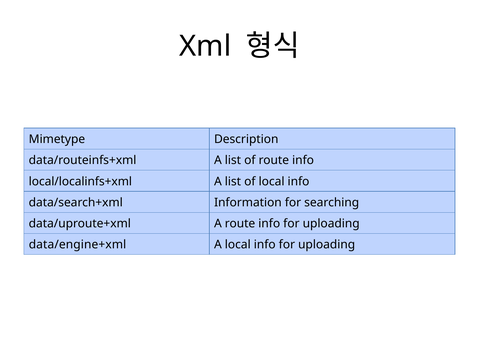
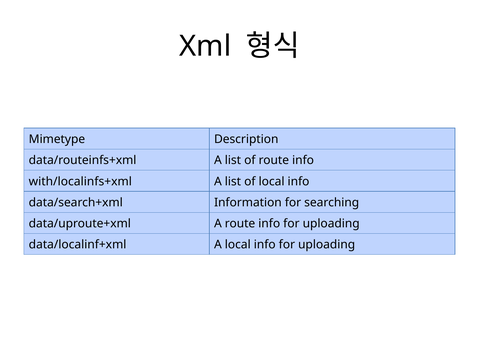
local/localinfs+xml: local/localinfs+xml -> with/localinfs+xml
data/engine+xml: data/engine+xml -> data/localinf+xml
